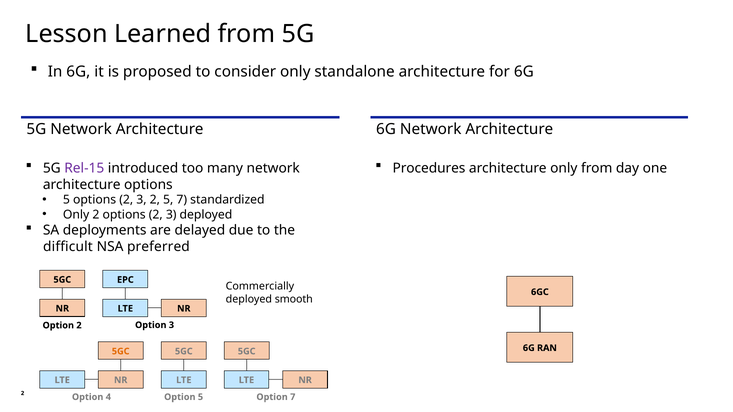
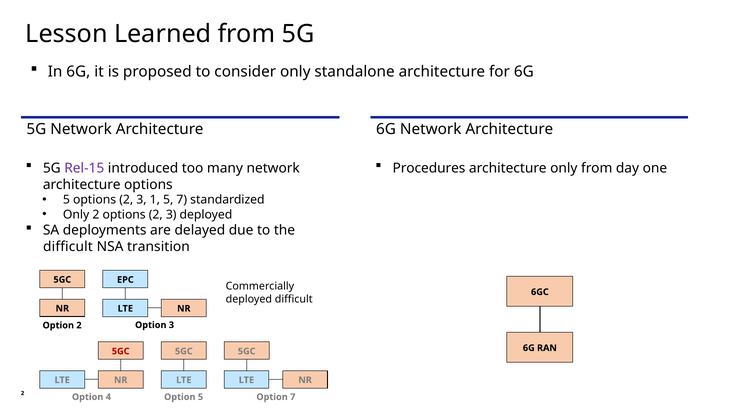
3 2: 2 -> 1
preferred: preferred -> transition
deployed smooth: smooth -> difficult
5GC at (121, 352) colour: orange -> red
